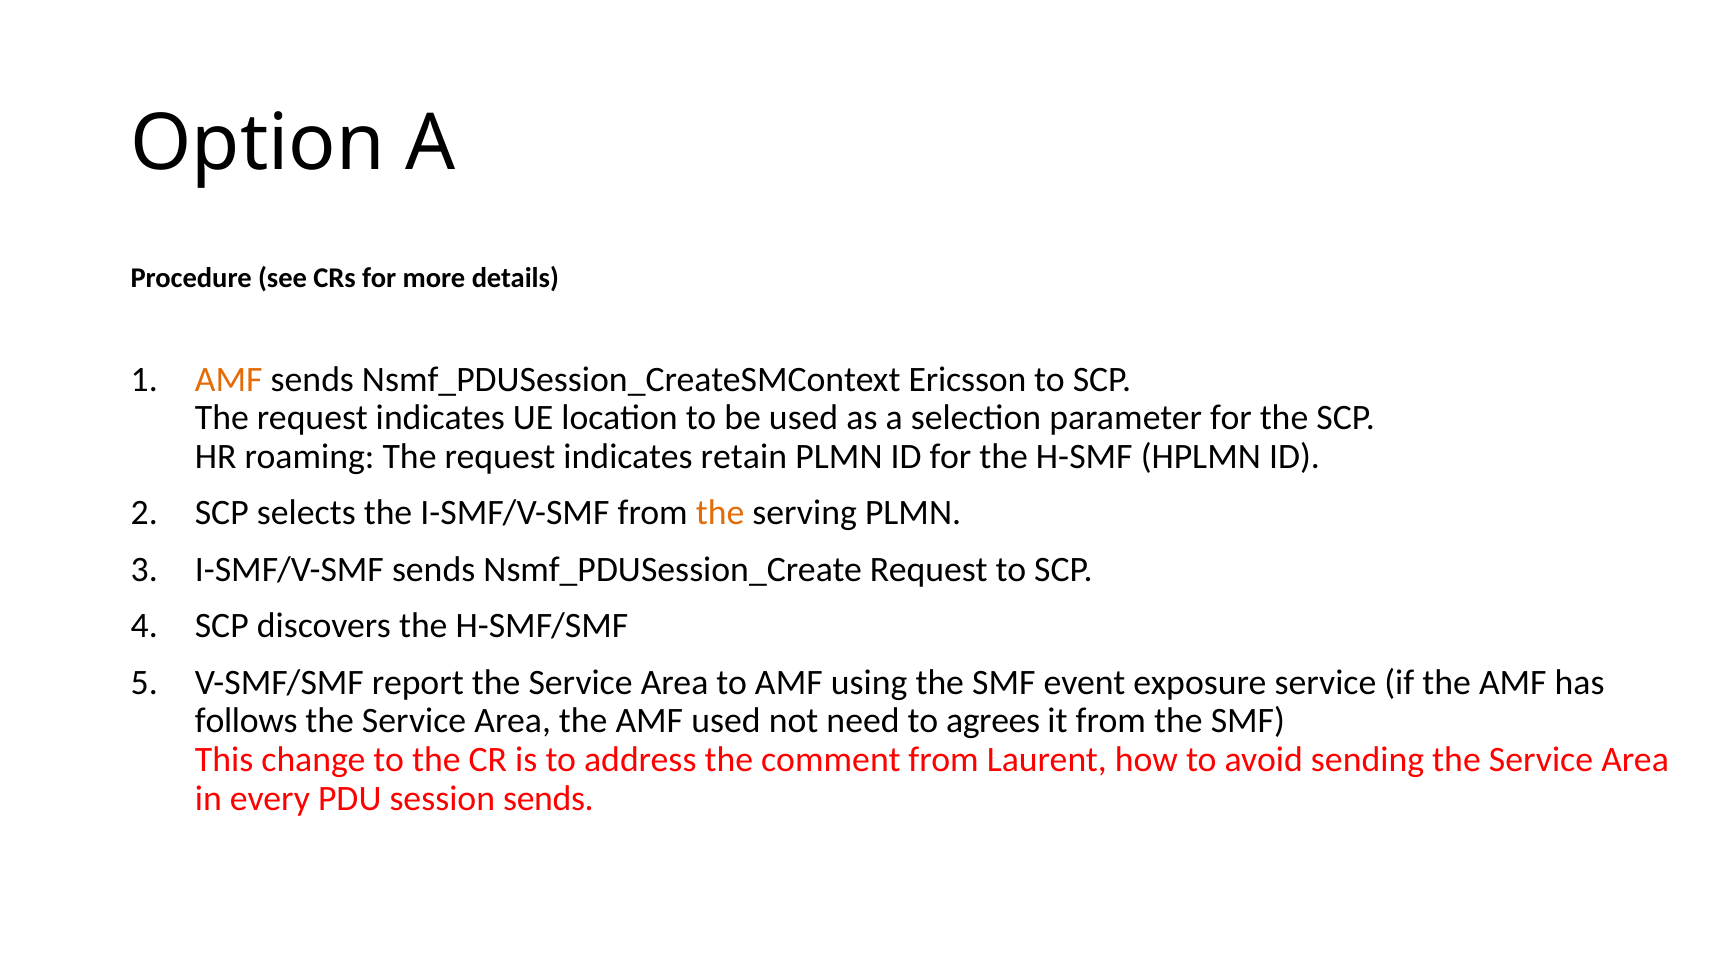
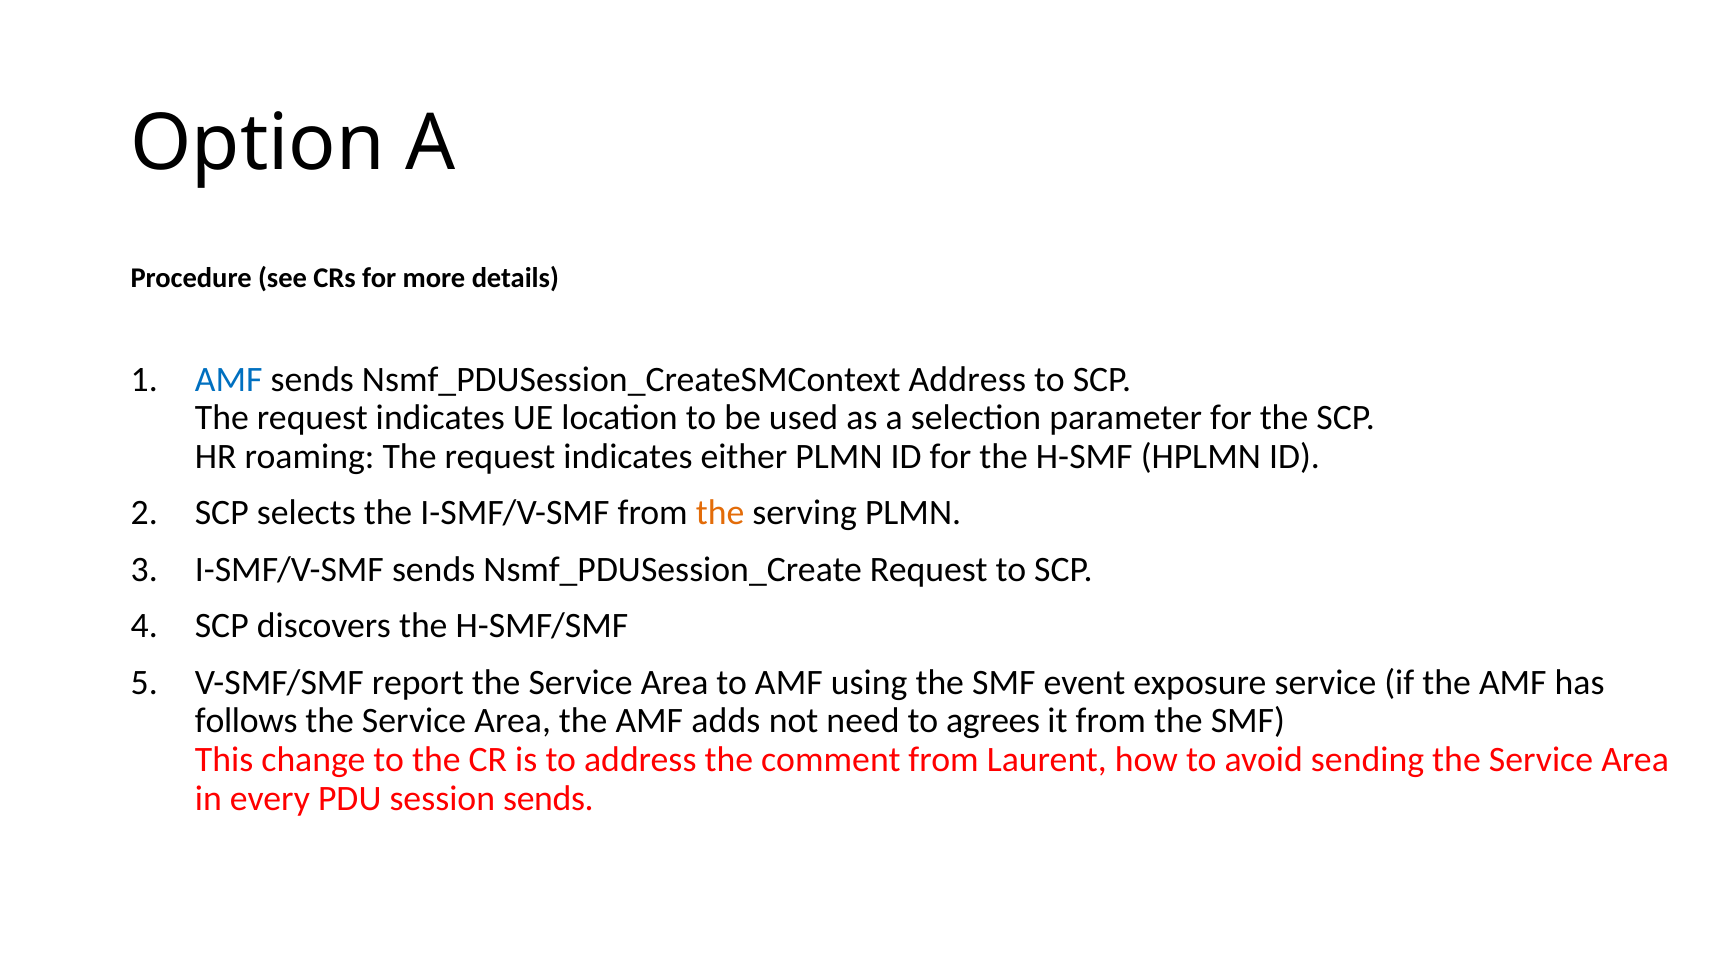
AMF at (229, 379) colour: orange -> blue
Nsmf_PDUSession_CreateSMContext Ericsson: Ericsson -> Address
retain: retain -> either
AMF used: used -> adds
